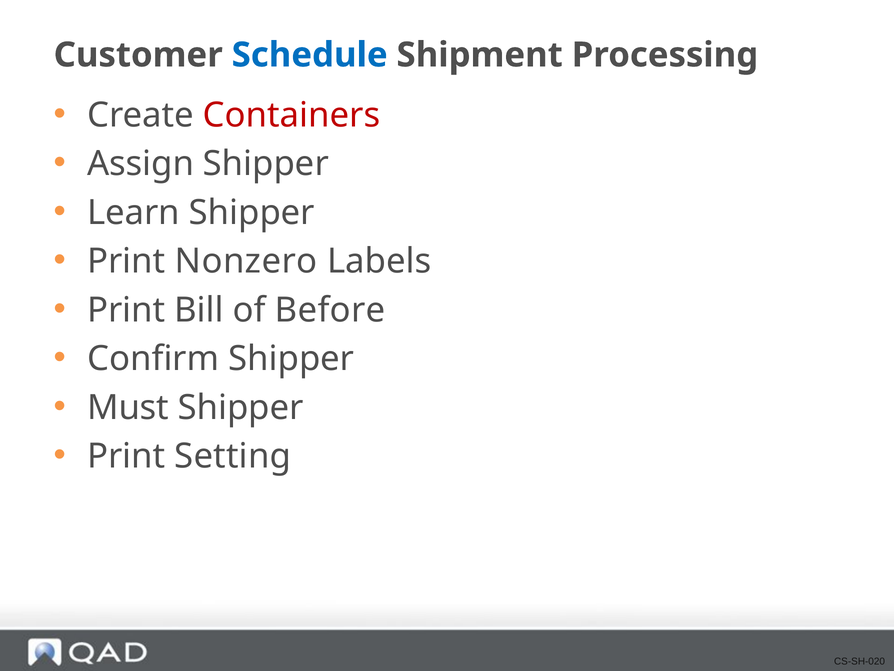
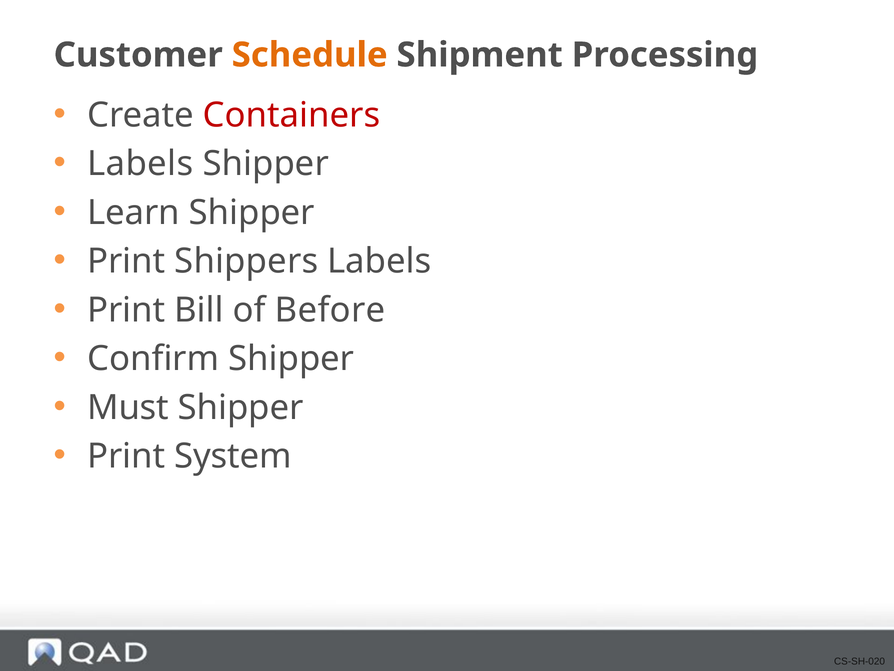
Schedule colour: blue -> orange
Assign at (141, 164): Assign -> Labels
Nonzero: Nonzero -> Shippers
Setting: Setting -> System
